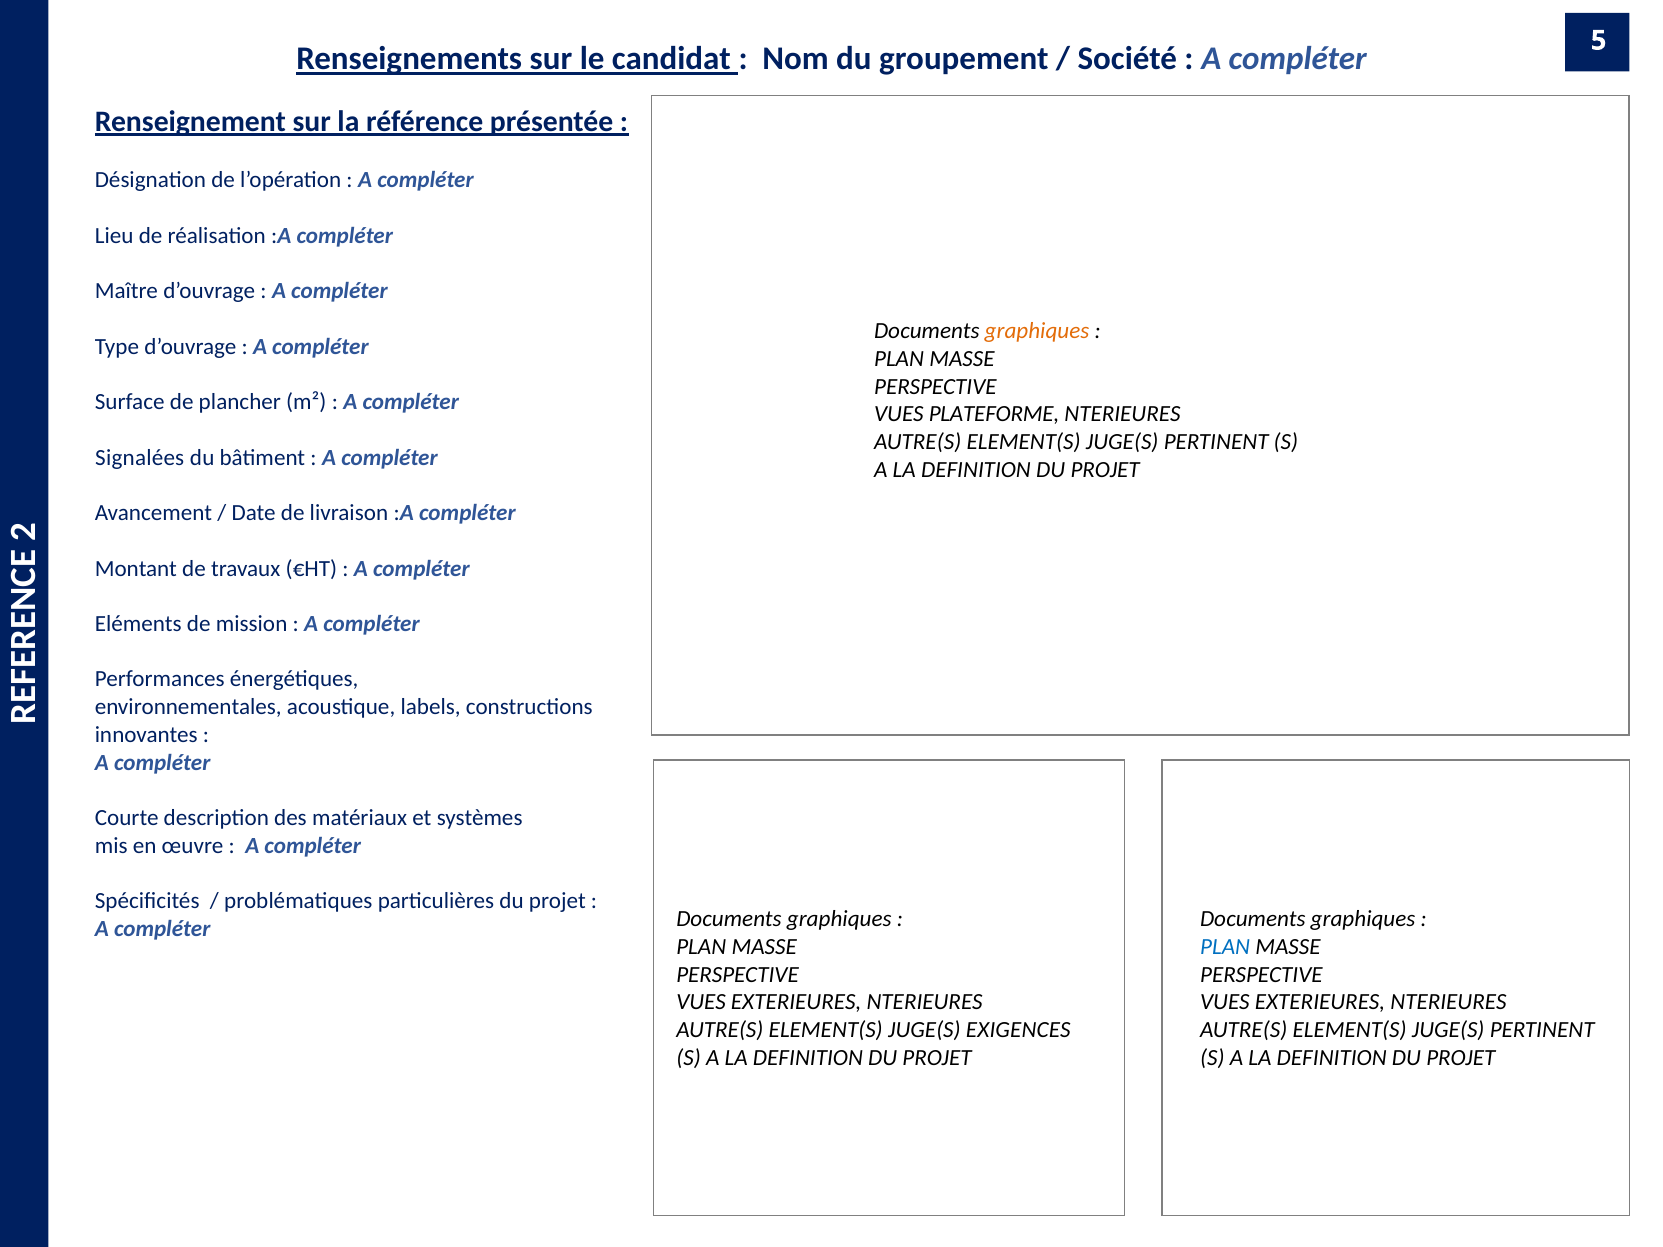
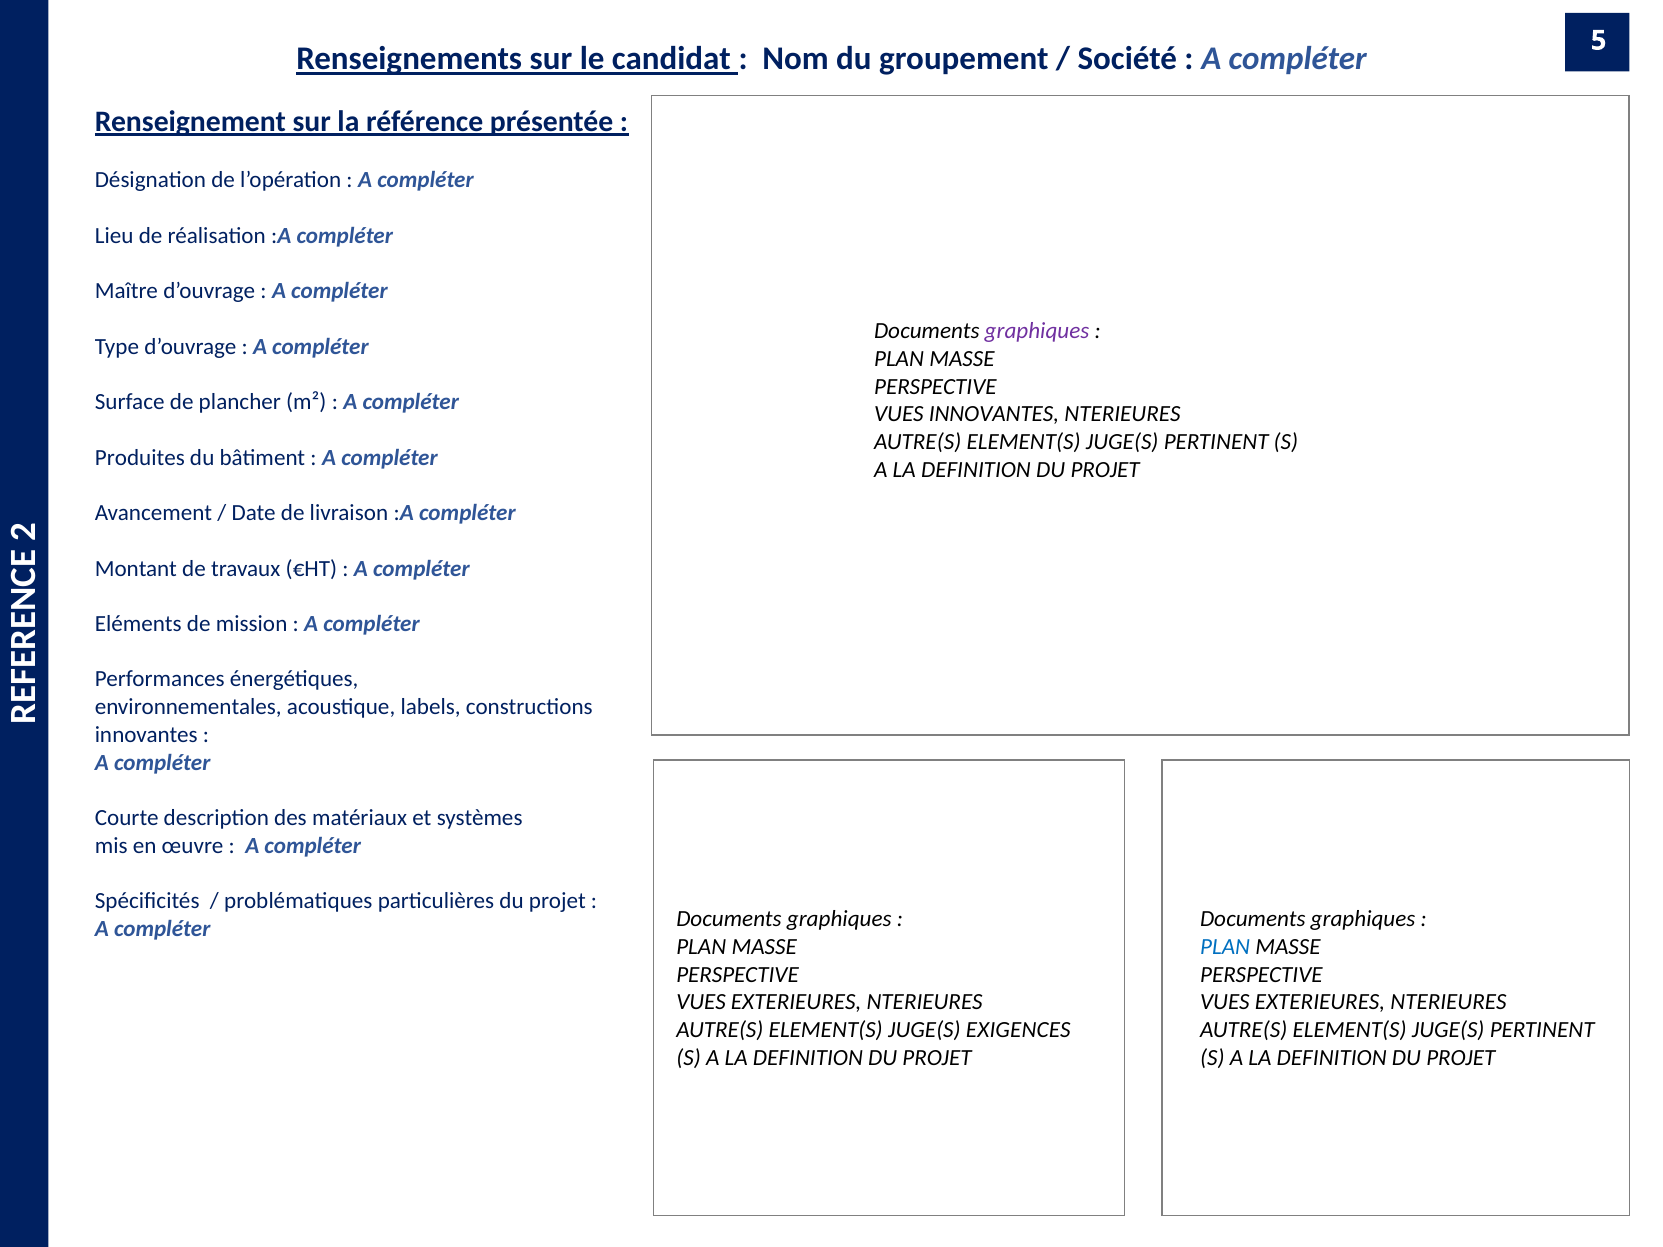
graphiques at (1037, 331) colour: orange -> purple
VUES PLATEFORME: PLATEFORME -> INNOVANTES
Signalées: Signalées -> Produites
